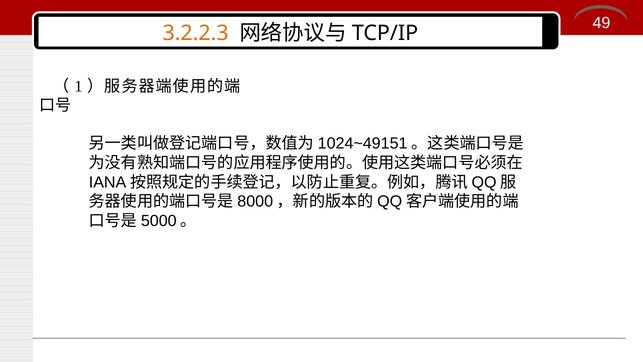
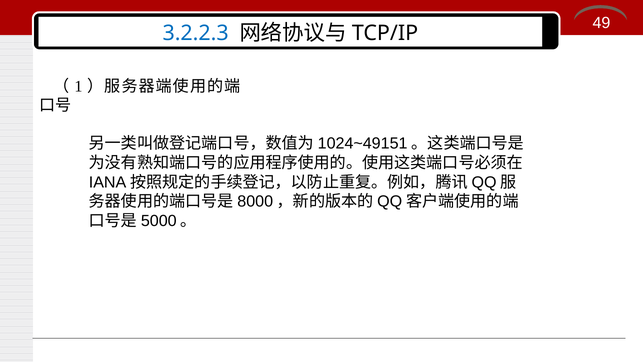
3.2.2.3 colour: orange -> blue
